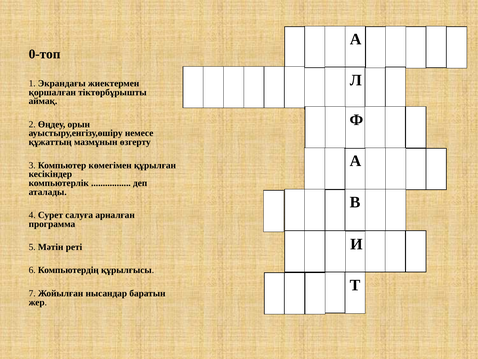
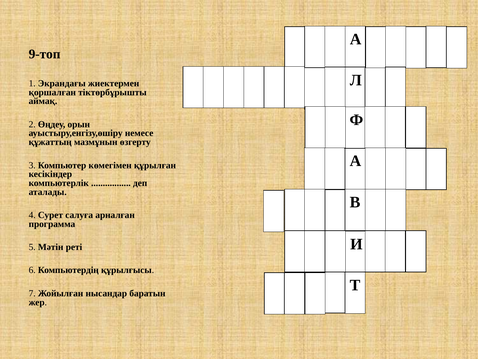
0-топ: 0-топ -> 9-топ
